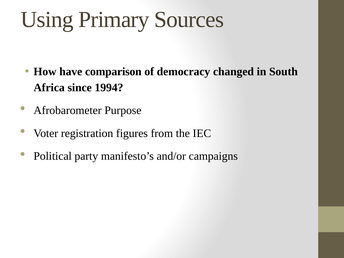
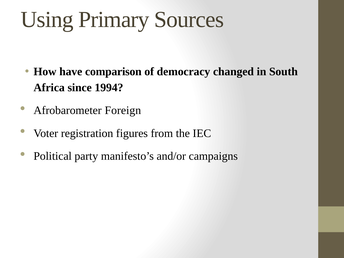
Purpose: Purpose -> Foreign
